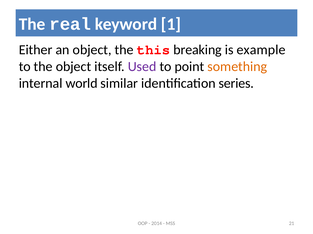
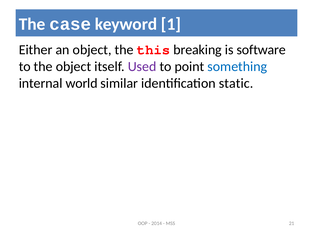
real: real -> case
example: example -> software
something colour: orange -> blue
series: series -> static
